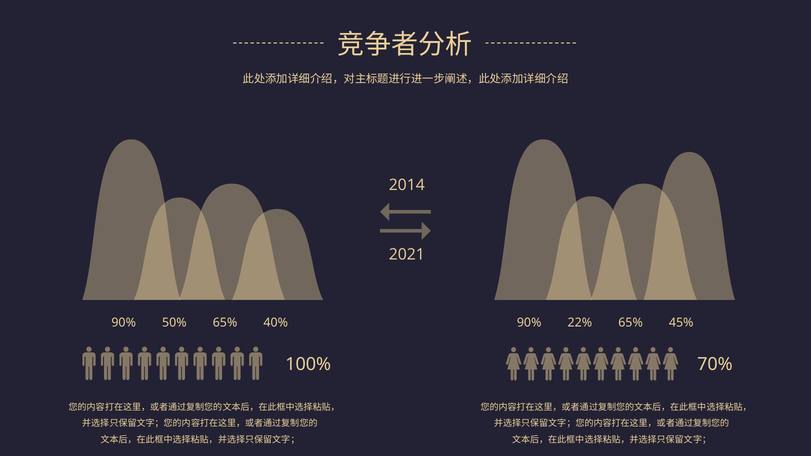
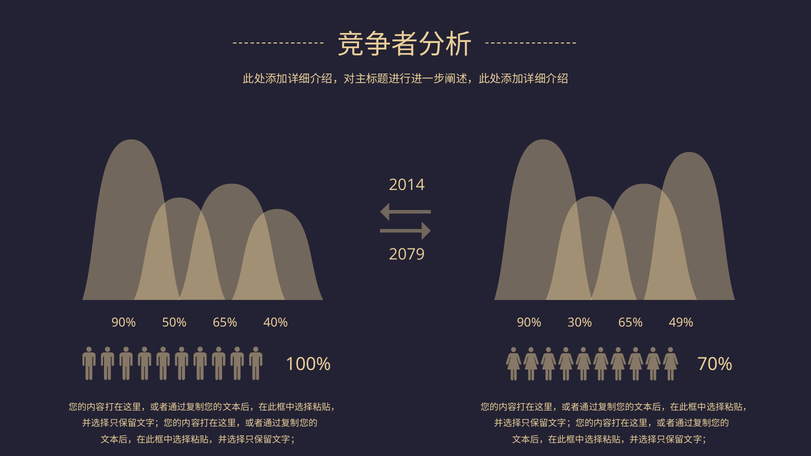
2021: 2021 -> 2079
22%: 22% -> 30%
45%: 45% -> 49%
